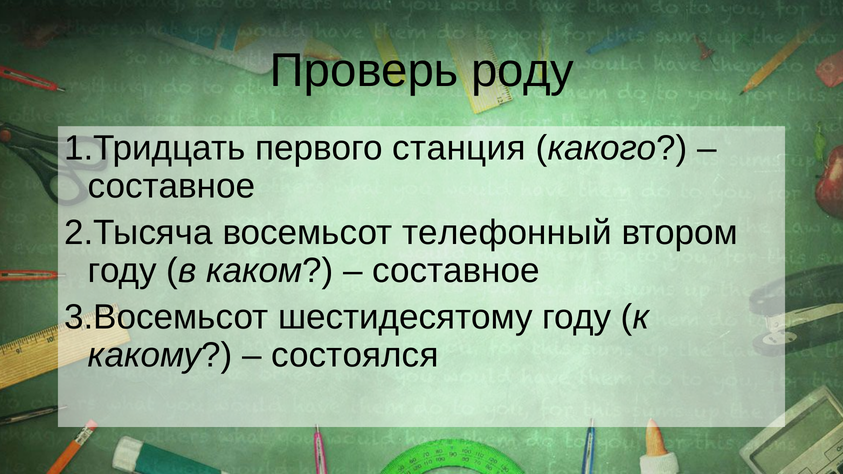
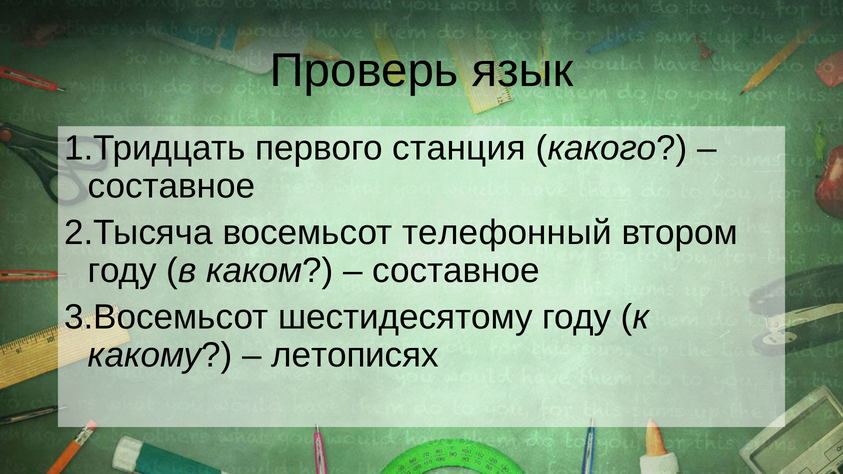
роду: роду -> язык
состоялся: состоялся -> летописях
